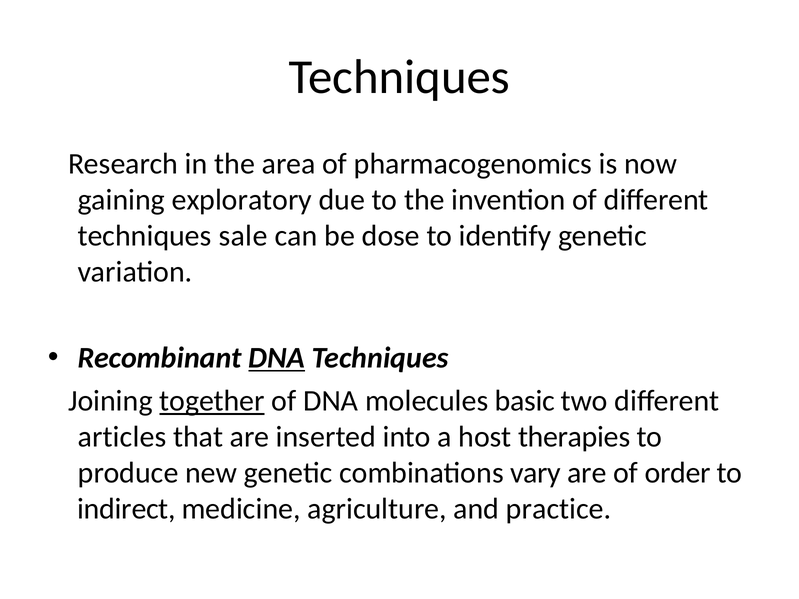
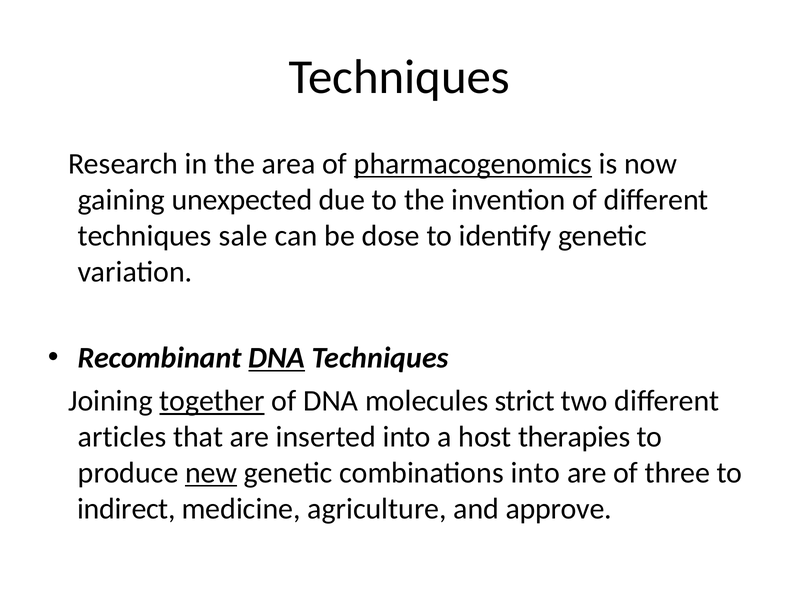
pharmacogenomics underline: none -> present
exploratory: exploratory -> unexpected
basic: basic -> strict
new underline: none -> present
combinations vary: vary -> into
order: order -> three
practice: practice -> approve
